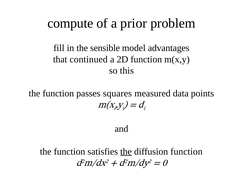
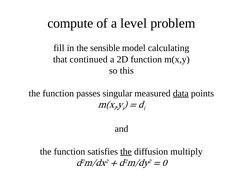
prior: prior -> level
advantages: advantages -> calculating
squares: squares -> singular
data underline: none -> present
diffusion function: function -> multiply
